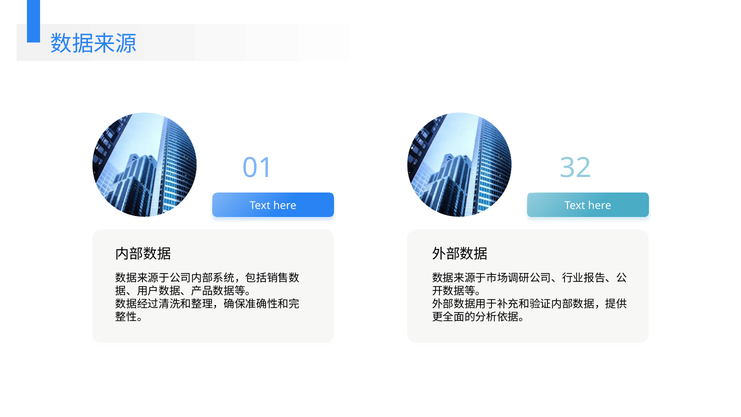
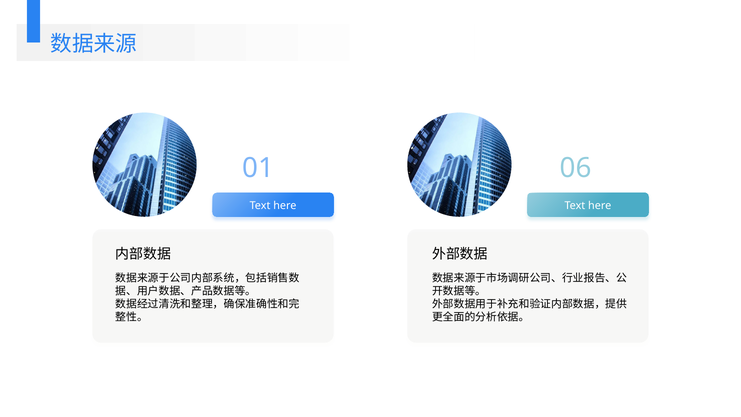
32: 32 -> 06
